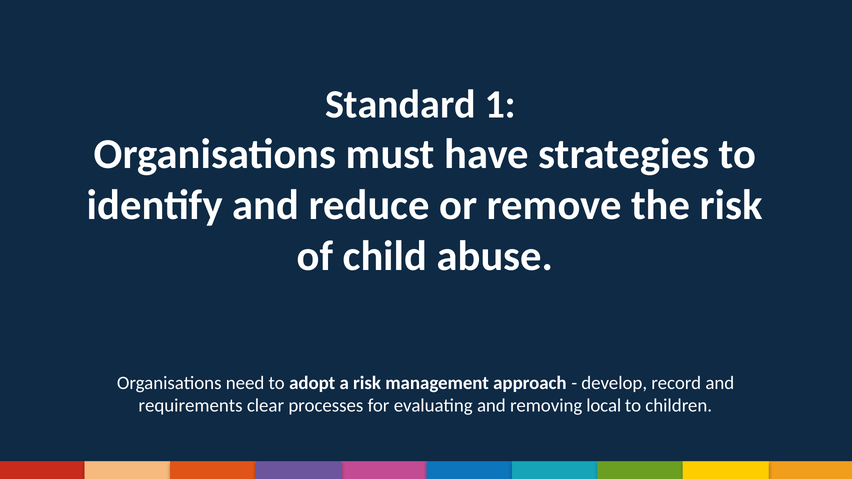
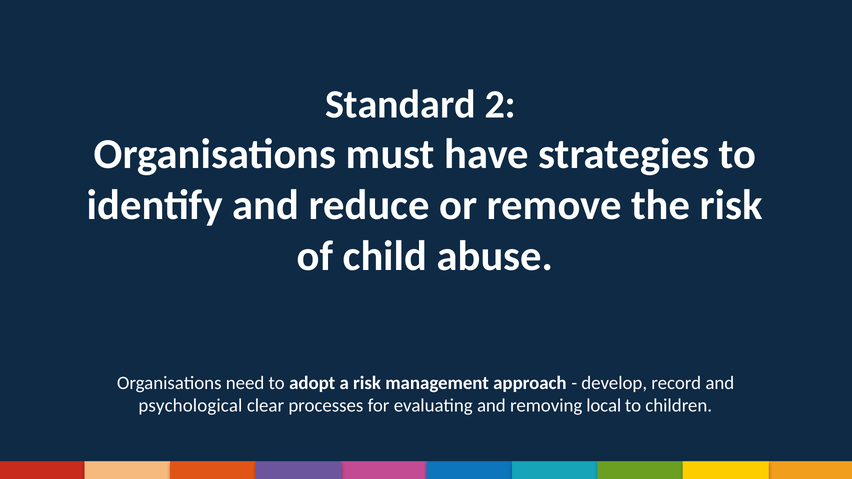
1: 1 -> 2
requirements: requirements -> psychological
